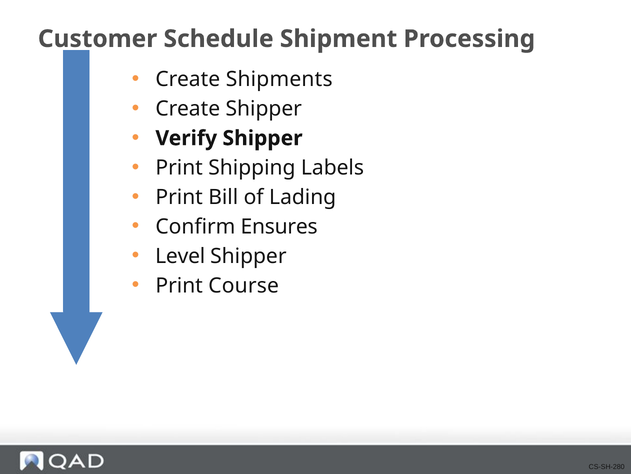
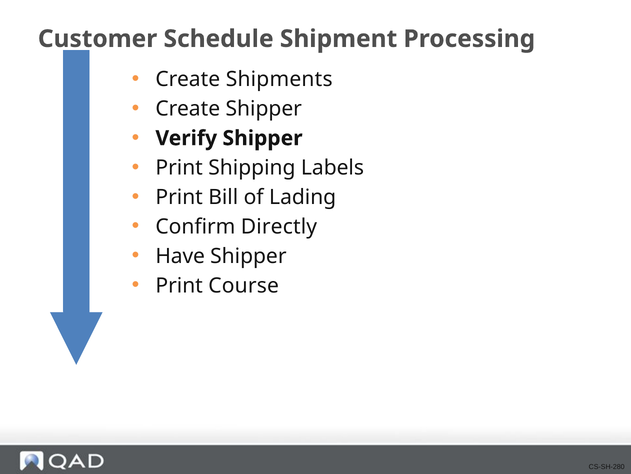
Ensures: Ensures -> Directly
Level: Level -> Have
